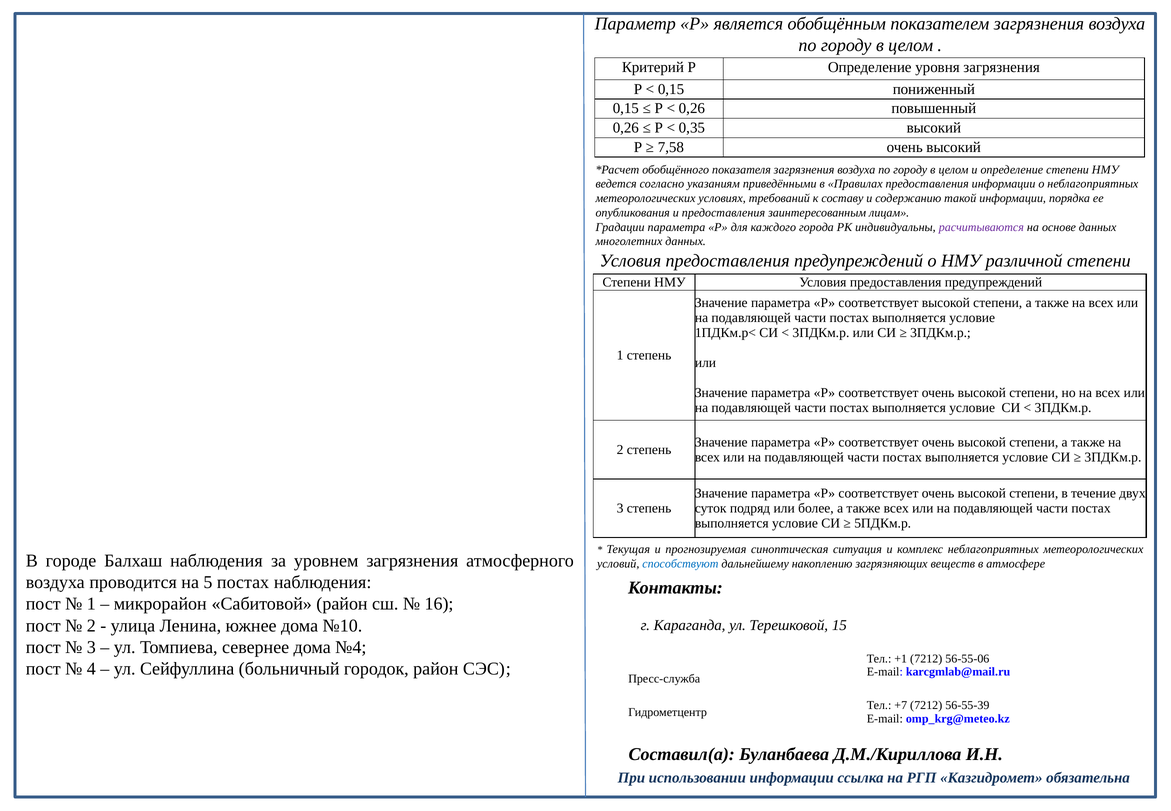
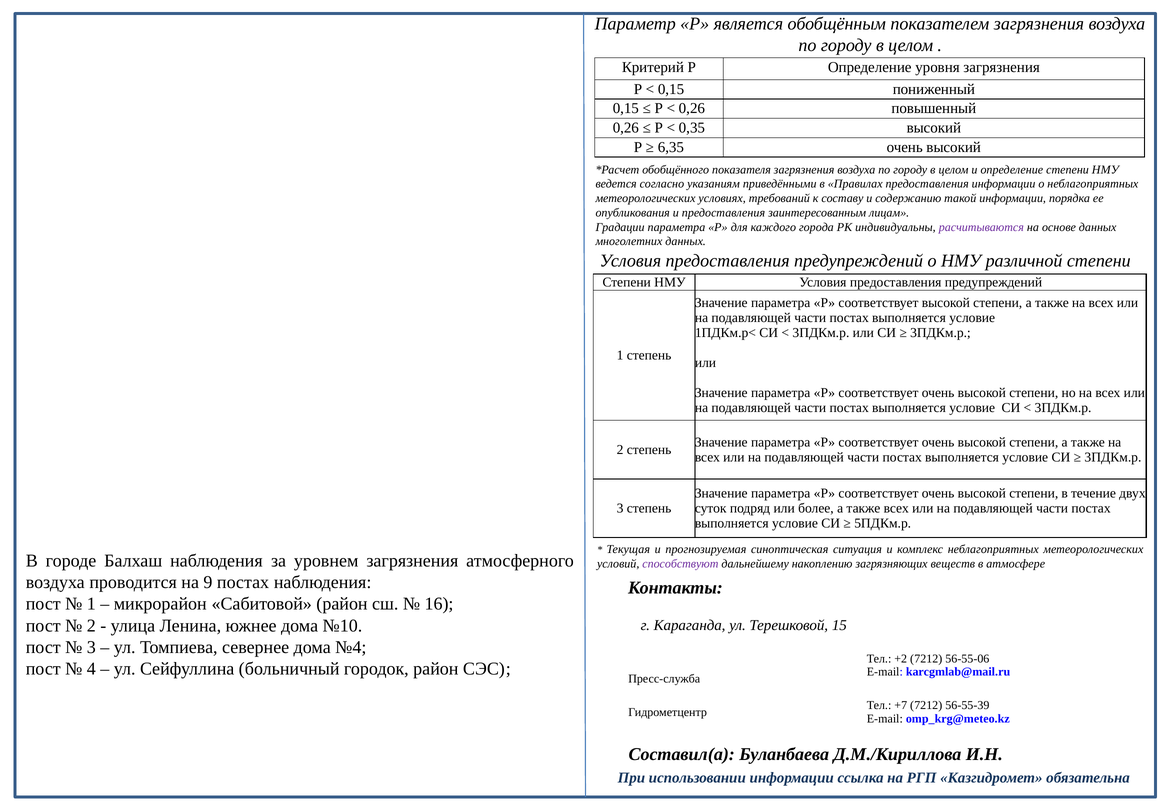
7,58: 7,58 -> 6,35
способствуют colour: blue -> purple
5: 5 -> 9
+1: +1 -> +2
